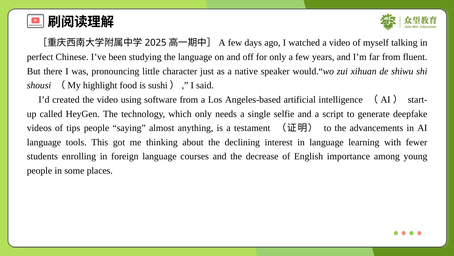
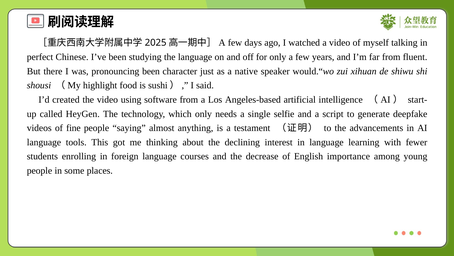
pronouncing little: little -> been
tips: tips -> fine
